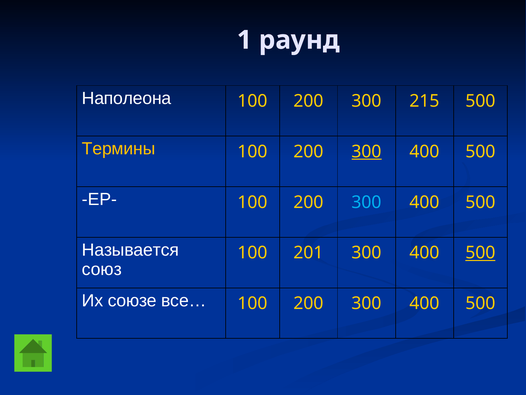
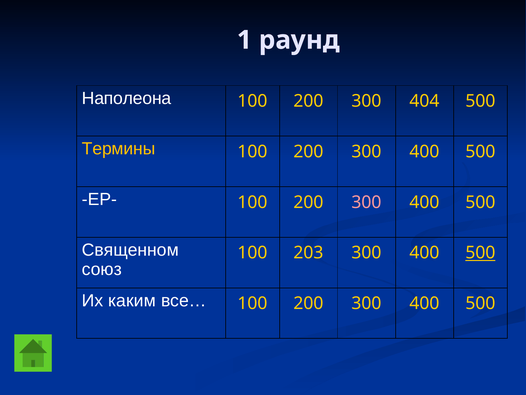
215: 215 -> 404
300 at (367, 151) underline: present -> none
300 at (367, 202) colour: light blue -> pink
Называется: Называется -> Священном
201: 201 -> 203
союзе: союзе -> каким
